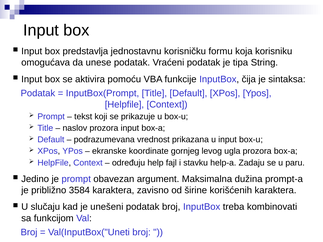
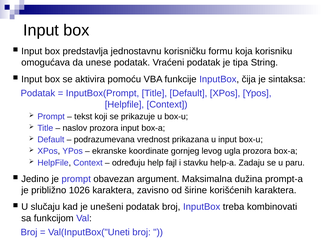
3584: 3584 -> 1026
